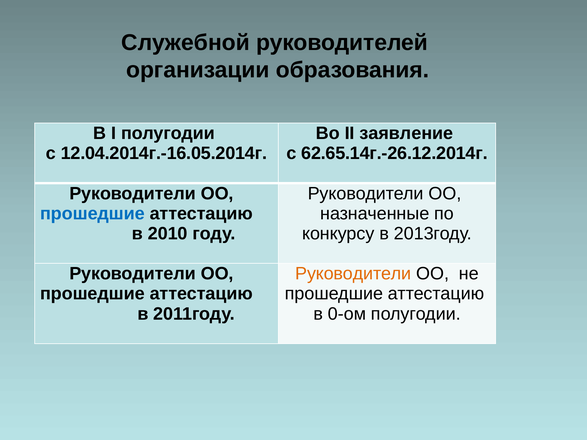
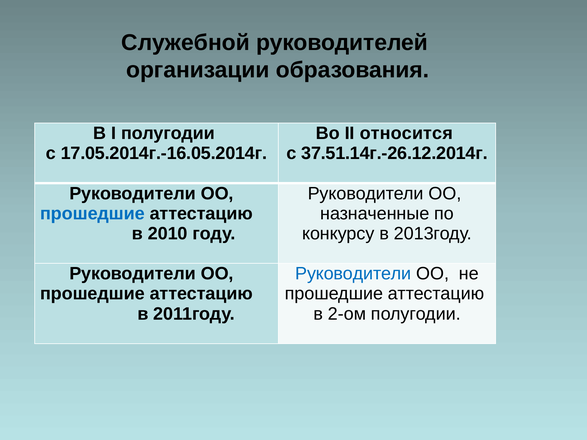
заявление: заявление -> относится
12.04.2014г.-16.05.2014г: 12.04.2014г.-16.05.2014г -> 17.05.2014г.-16.05.2014г
62.65.14г.-26.12.2014г: 62.65.14г.-26.12.2014г -> 37.51.14г.-26.12.2014г
Руководители at (353, 274) colour: orange -> blue
0-ом: 0-ом -> 2-ом
